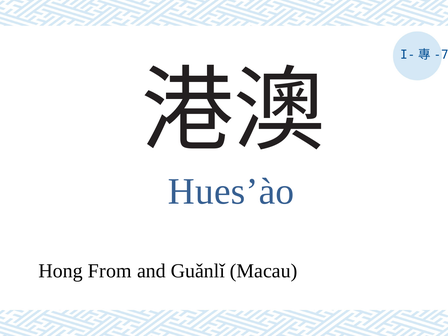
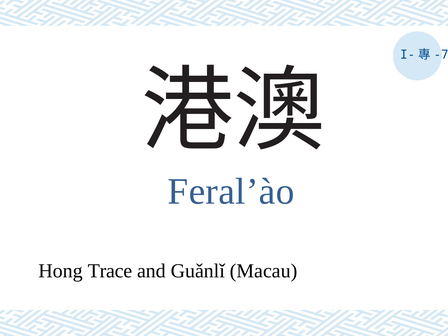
Hues’ào: Hues’ào -> Feral’ào
From: From -> Trace
